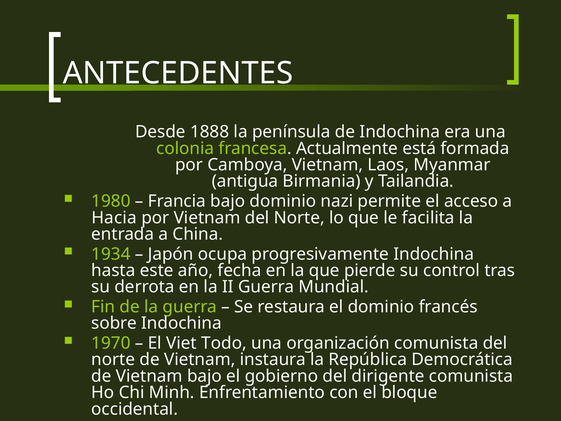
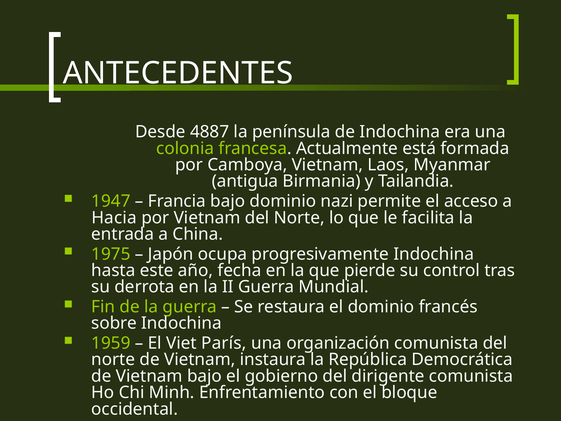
1888: 1888 -> 4887
1980: 1980 -> 1947
1934: 1934 -> 1975
1970: 1970 -> 1959
Todo: Todo -> París
